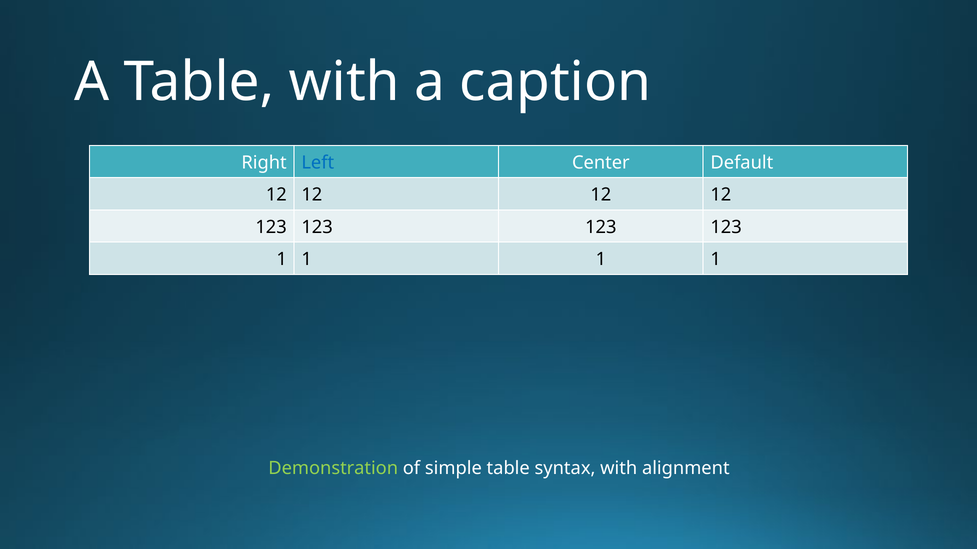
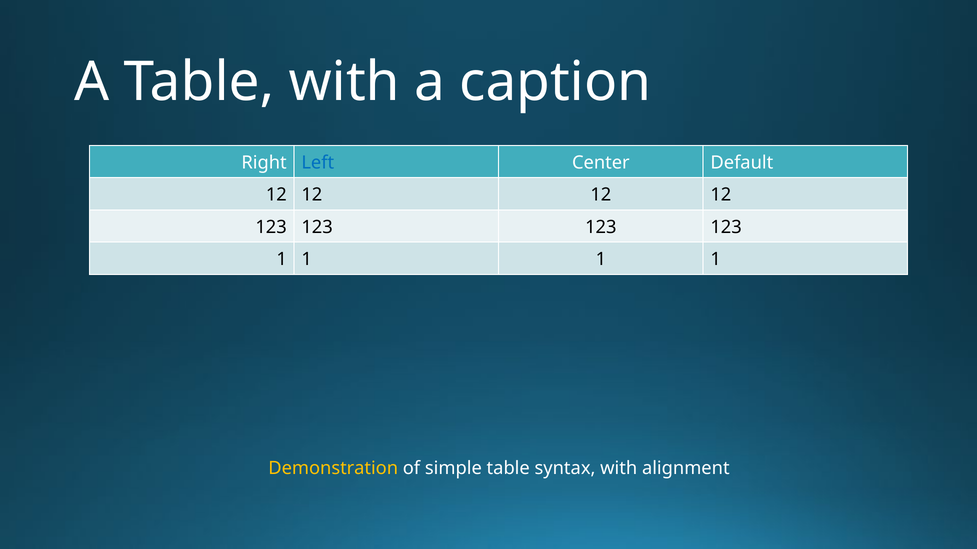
Demonstration colour: light green -> yellow
